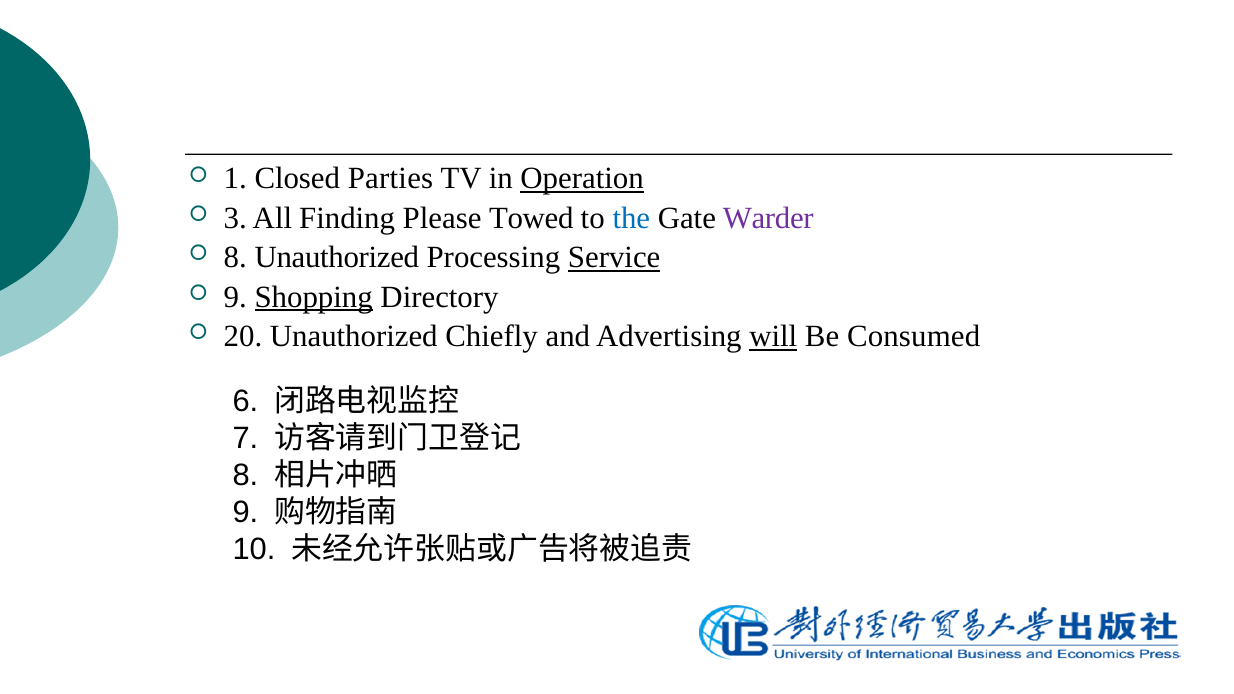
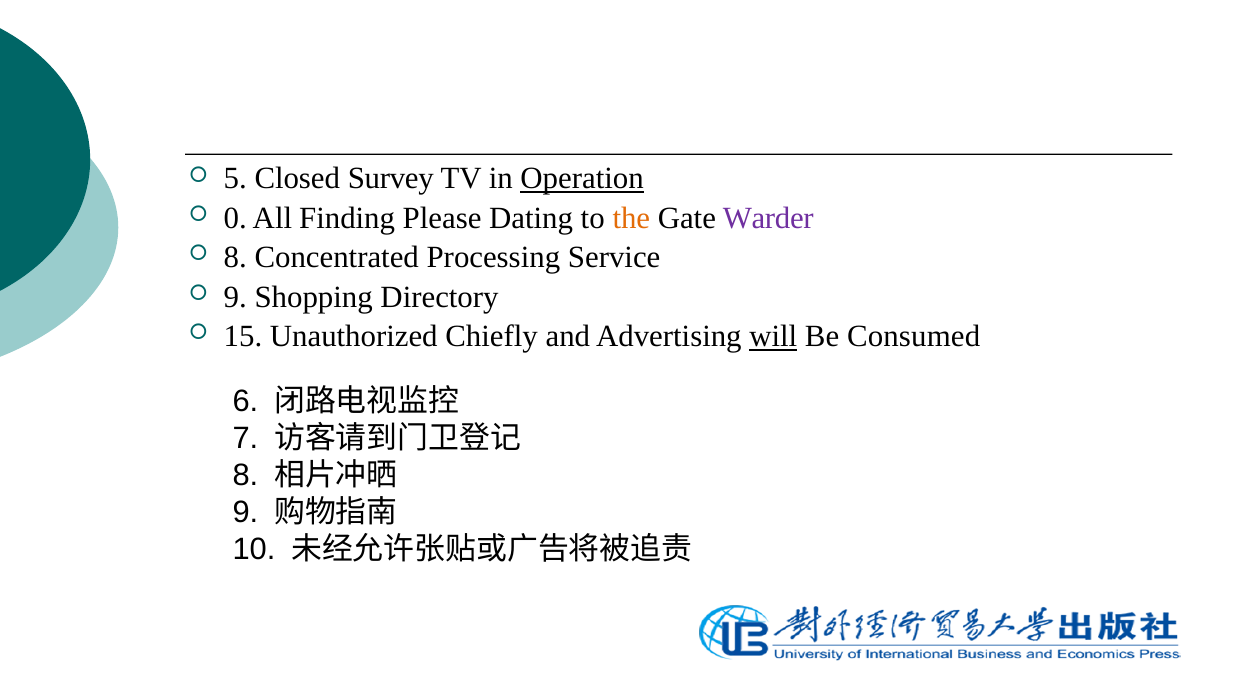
1: 1 -> 5
Parties: Parties -> Survey
3: 3 -> 0
Towed: Towed -> Dating
the colour: blue -> orange
8 Unauthorized: Unauthorized -> Concentrated
Service underline: present -> none
Shopping underline: present -> none
20: 20 -> 15
